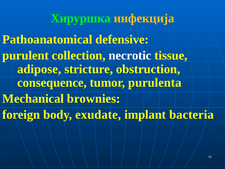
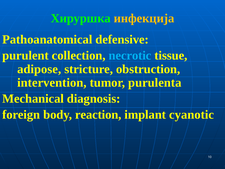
necrotic colour: white -> light blue
consequence: consequence -> intervention
brownies: brownies -> diagnosis
exudate: exudate -> reaction
bacteria: bacteria -> cyanotic
